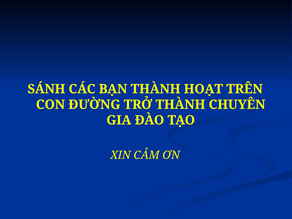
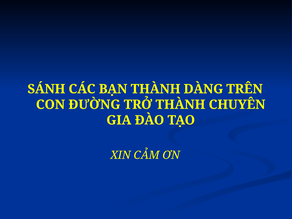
HOẠT: HOẠT -> DÀNG
